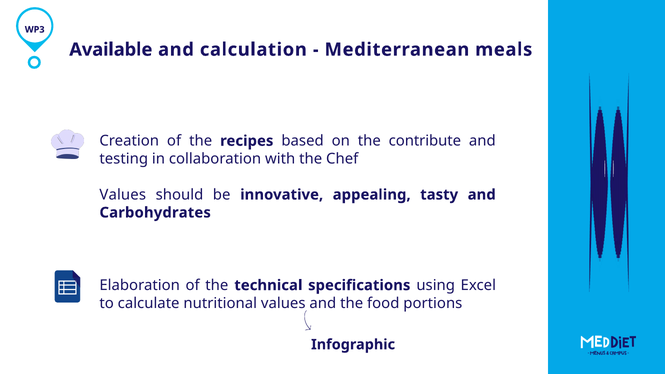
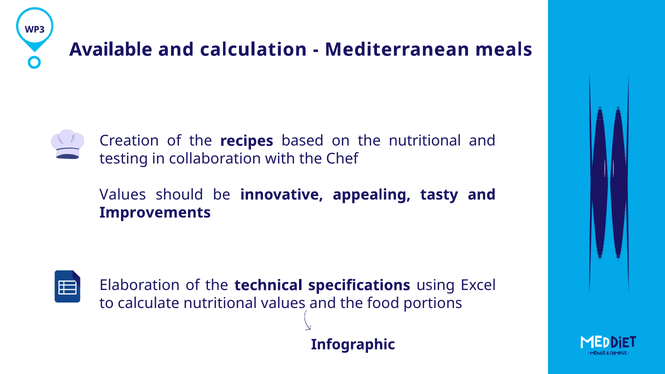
the contribute: contribute -> nutritional
Carbohydrates: Carbohydrates -> Improvements
